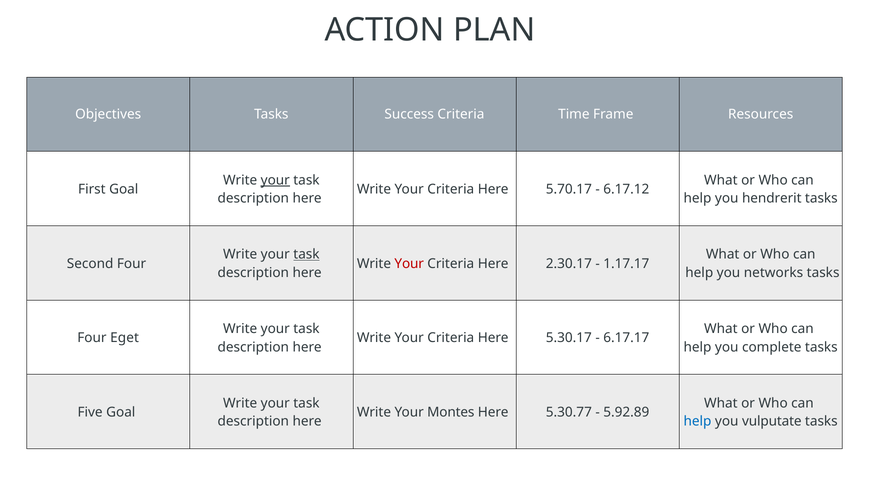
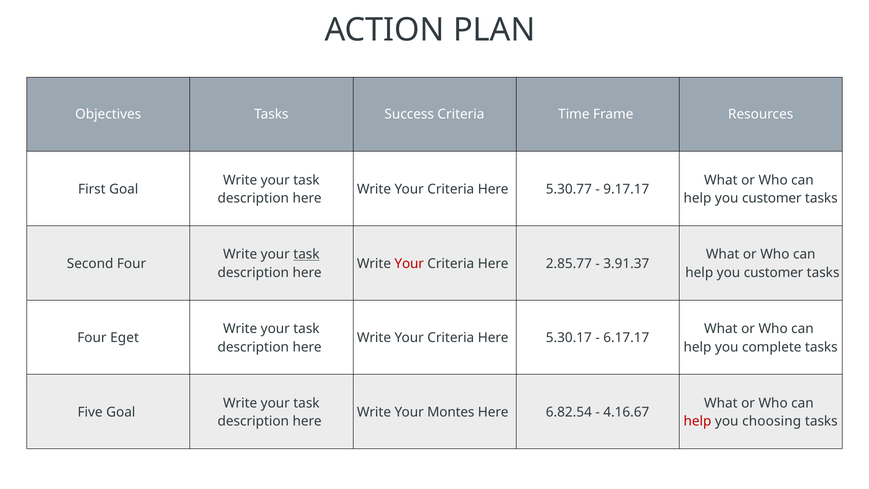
your at (275, 180) underline: present -> none
5.70.17: 5.70.17 -> 5.30.77
6.17.12: 6.17.12 -> 9.17.17
hendrerit at (772, 198): hendrerit -> customer
2.30.17: 2.30.17 -> 2.85.77
1.17.17: 1.17.17 -> 3.91.37
networks at (773, 273): networks -> customer
5.30.77: 5.30.77 -> 6.82.54
5.92.89: 5.92.89 -> 4.16.67
help at (698, 421) colour: blue -> red
vulputate: vulputate -> choosing
